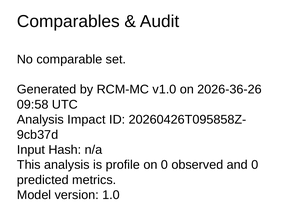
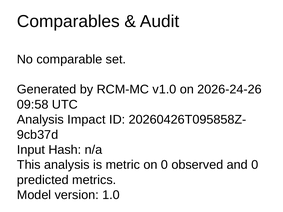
2026-36-26: 2026-36-26 -> 2026-24-26
profile: profile -> metric
